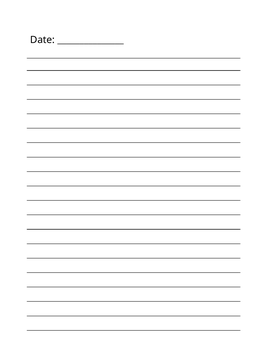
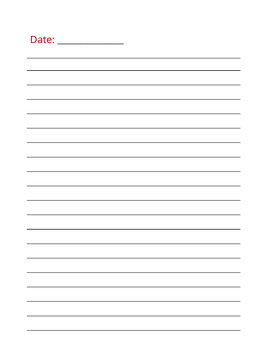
Date colour: black -> red
